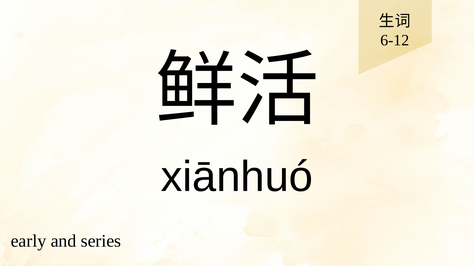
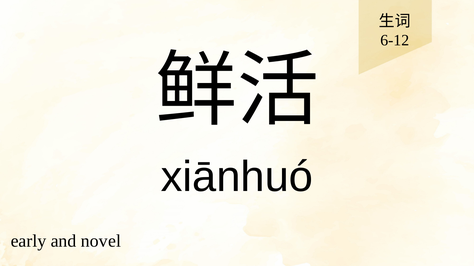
series: series -> novel
